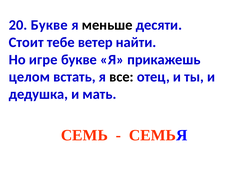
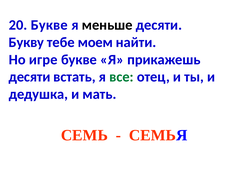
Стоит: Стоит -> Букву
ветер: ветер -> моем
целом at (29, 77): целом -> десяти
все colour: black -> green
